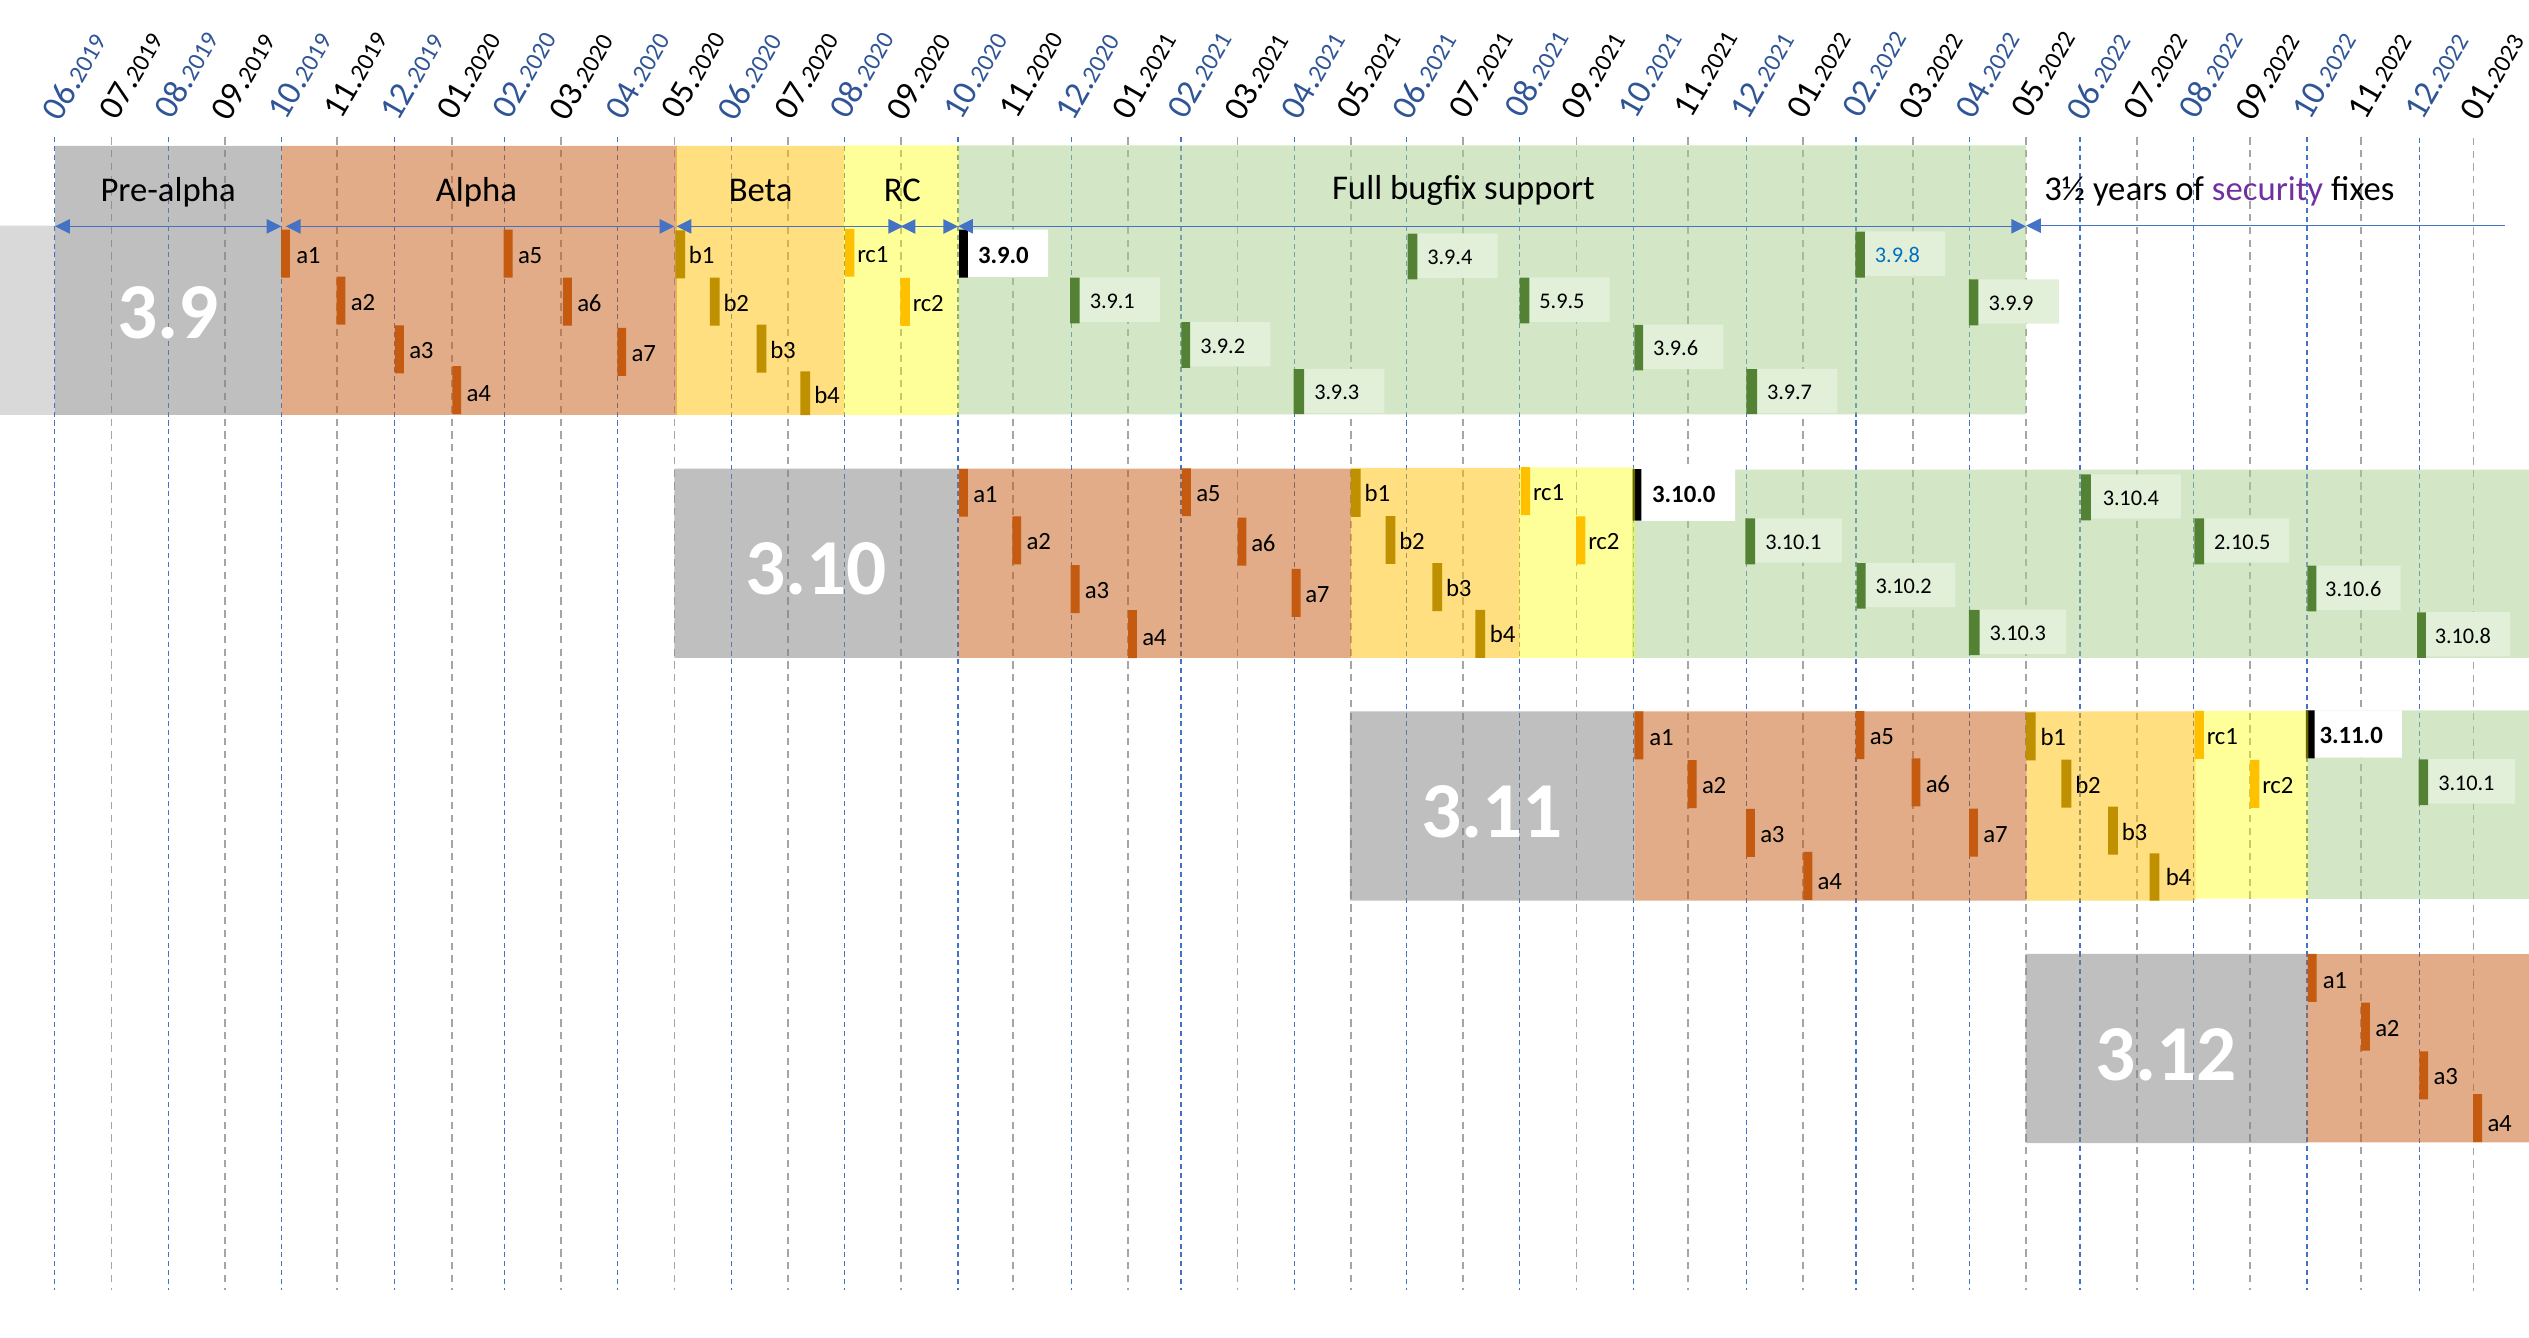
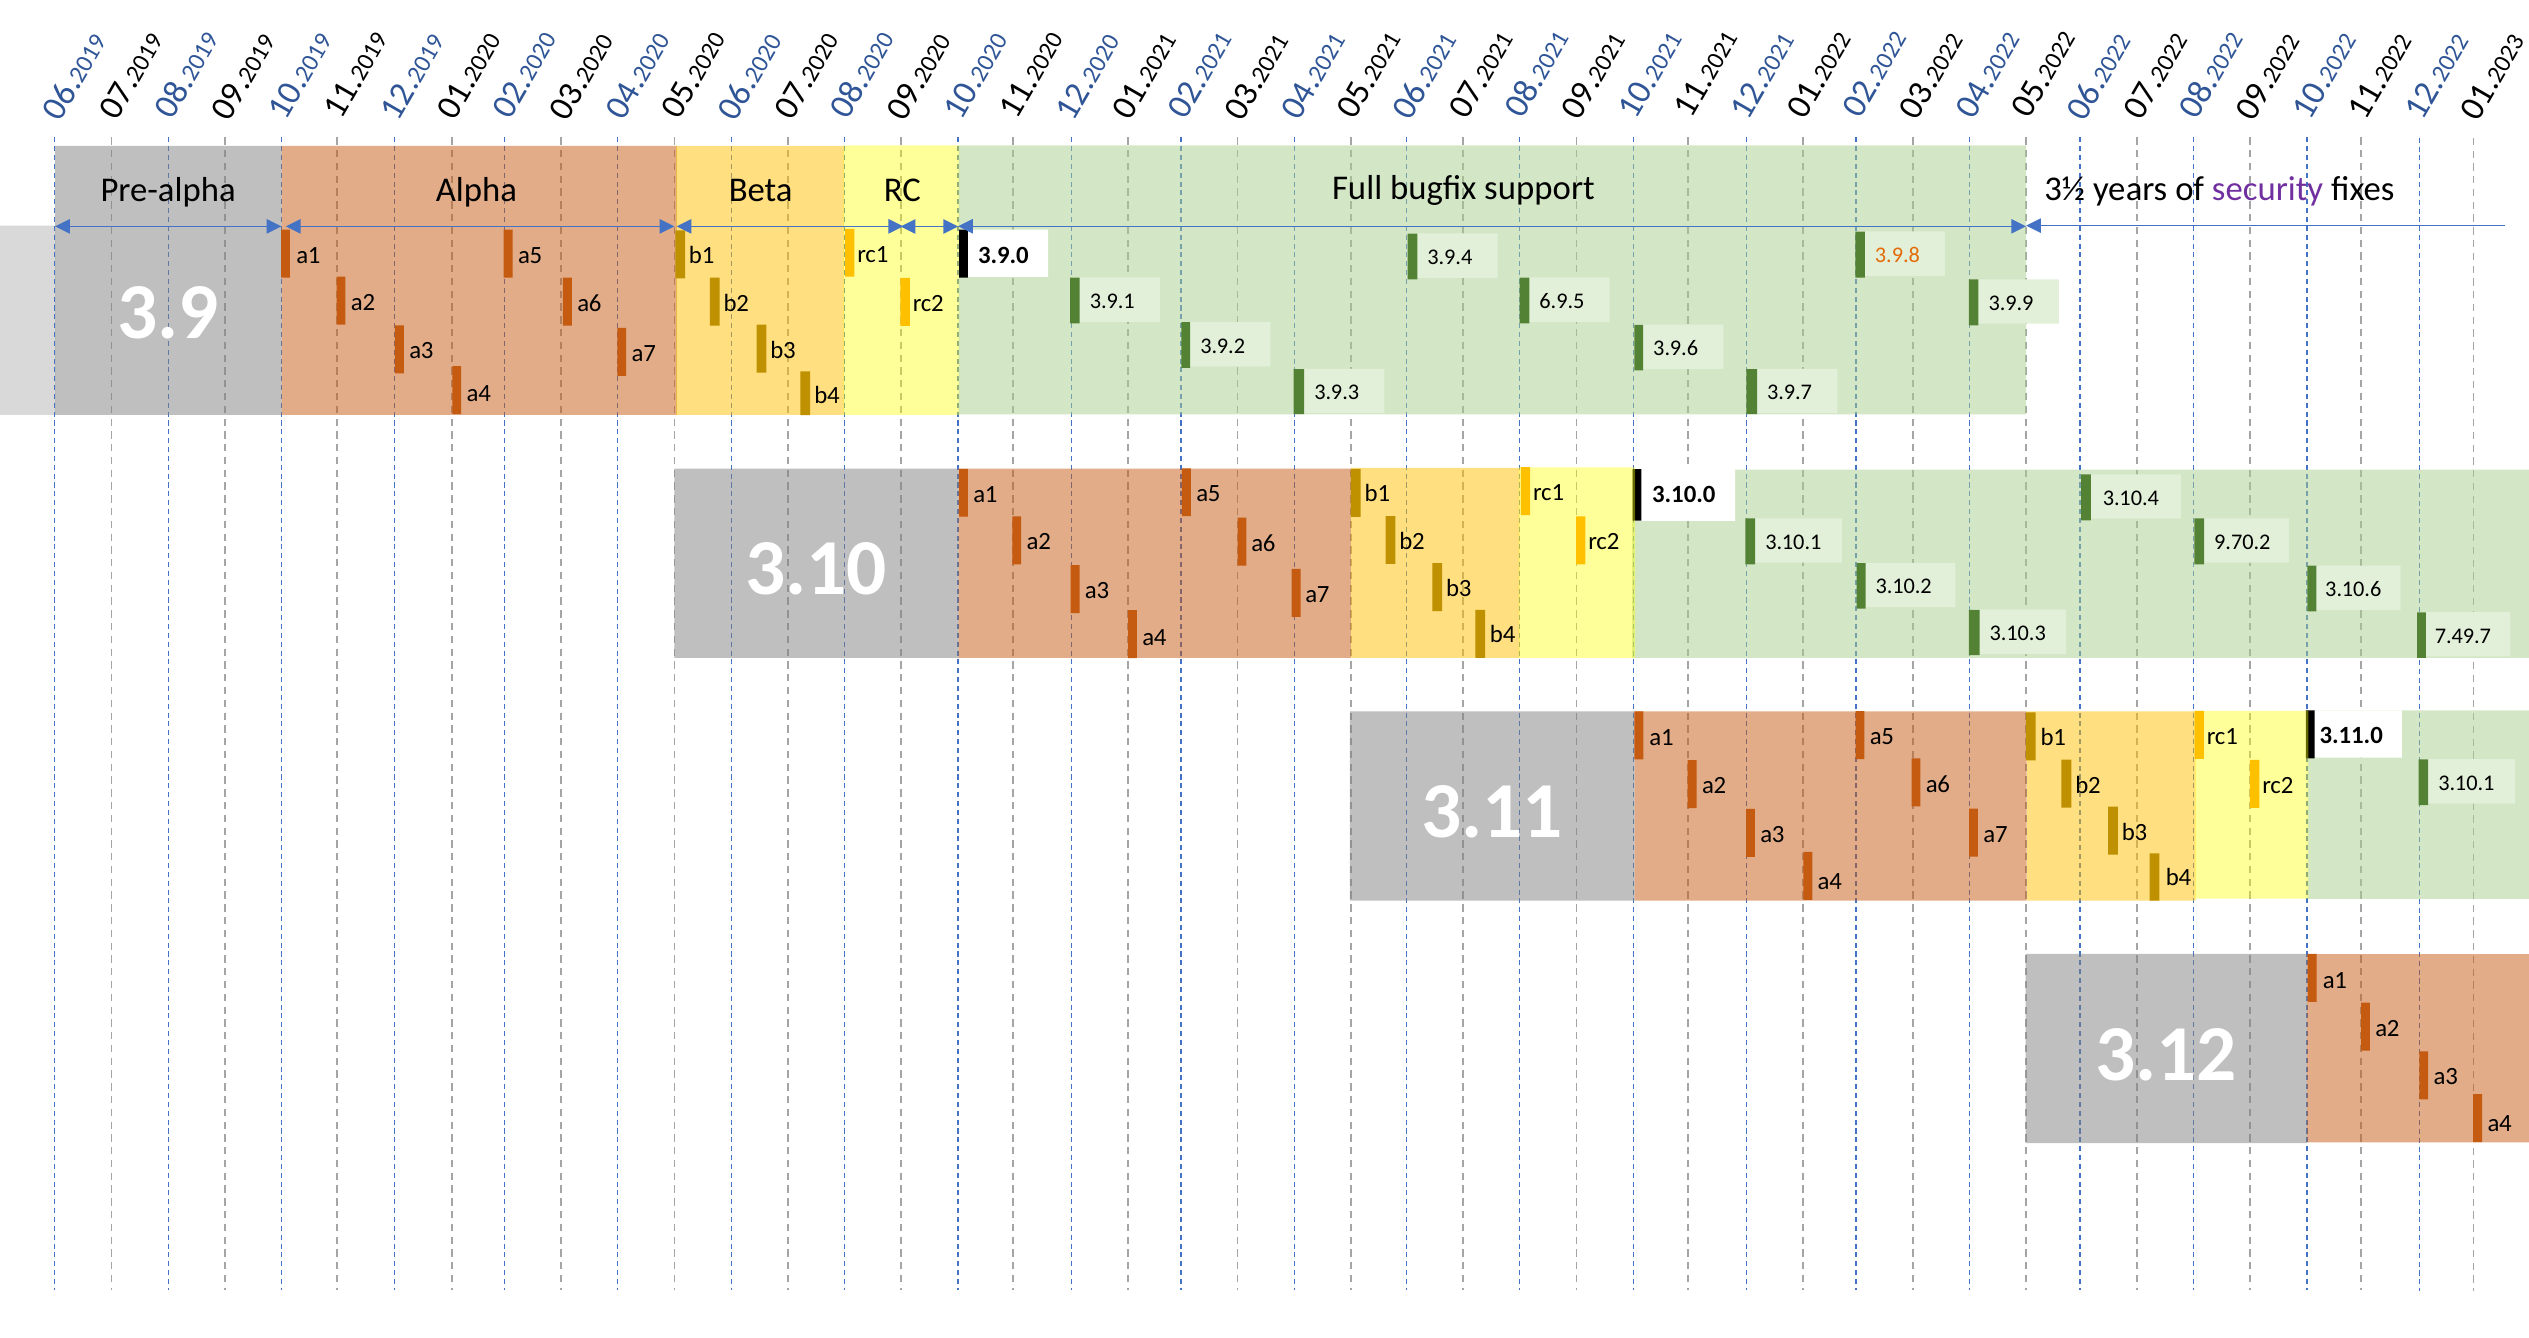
3.9.8 colour: blue -> orange
5.9.5: 5.9.5 -> 6.9.5
2.10.5: 2.10.5 -> 9.70.2
3.10.8: 3.10.8 -> 7.49.7
